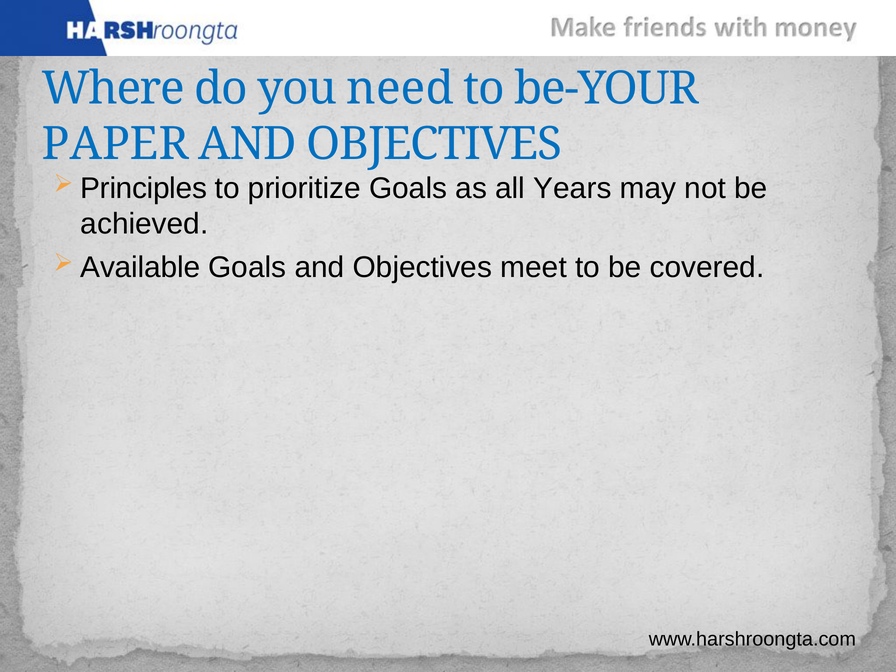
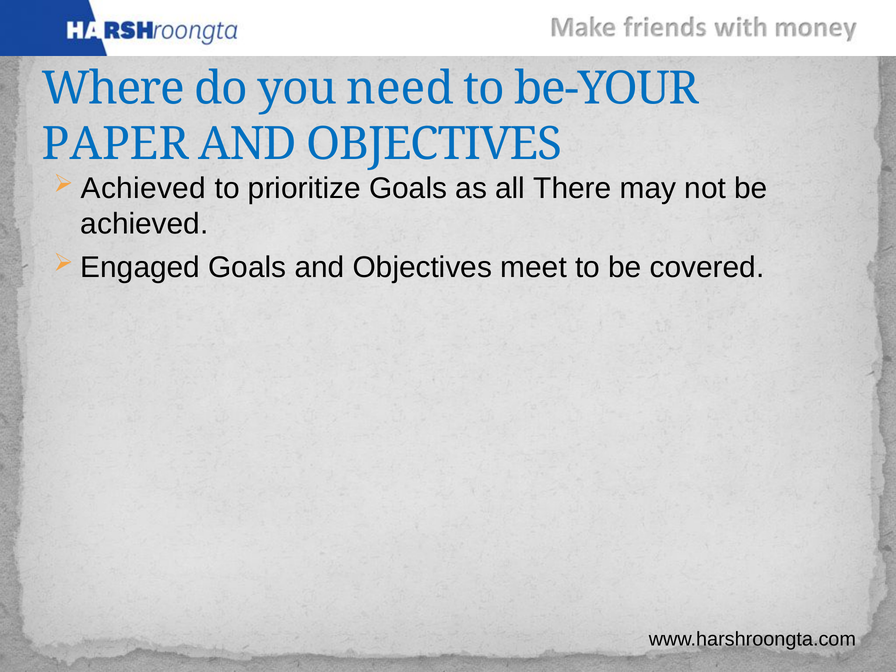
Principles at (144, 188): Principles -> Achieved
Years: Years -> There
Available: Available -> Engaged
